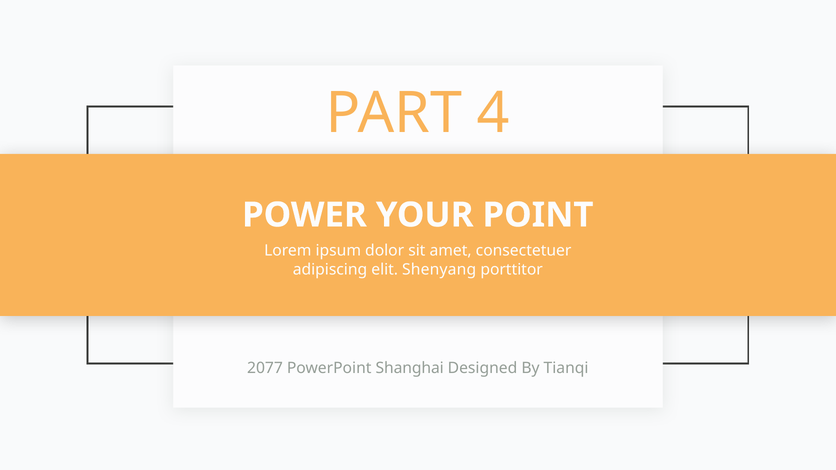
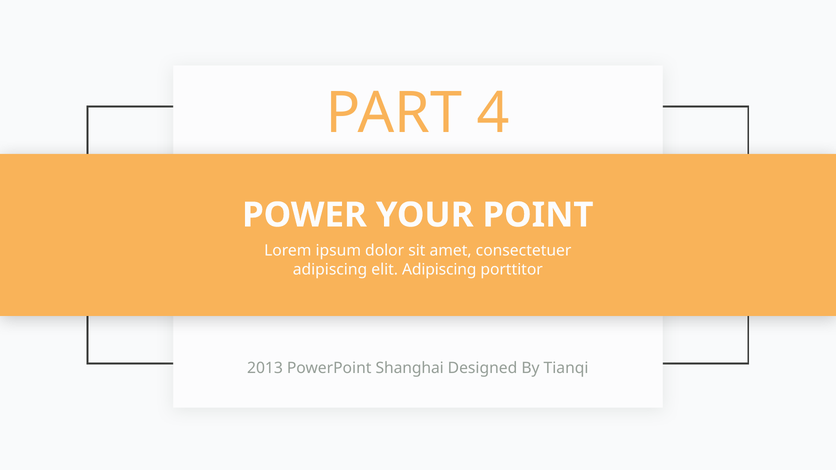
elit Shenyang: Shenyang -> Adipiscing
2077: 2077 -> 2013
